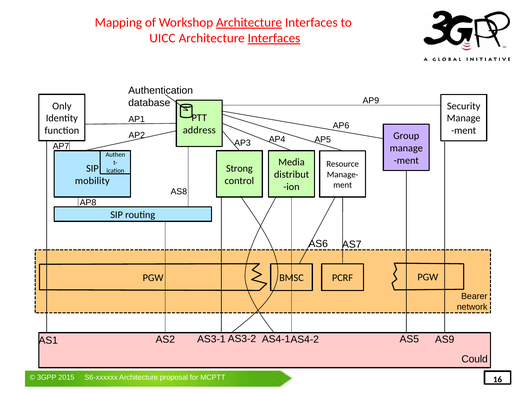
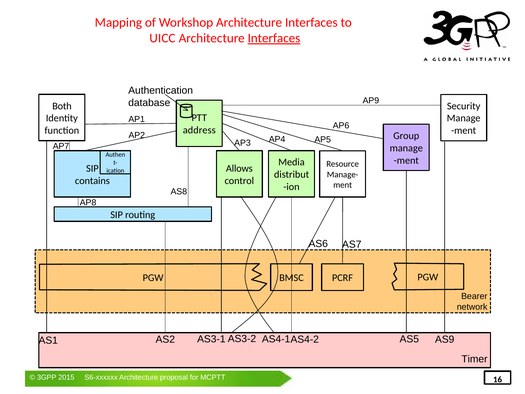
Architecture at (249, 22) underline: present -> none
Only: Only -> Both
Strong: Strong -> Allows
mobility: mobility -> contains
Could: Could -> Timer
